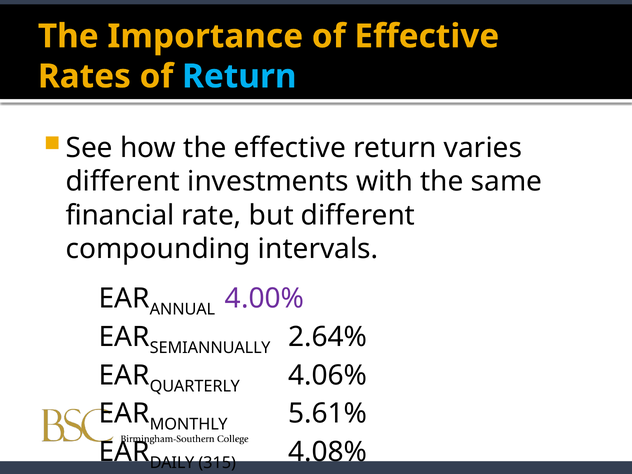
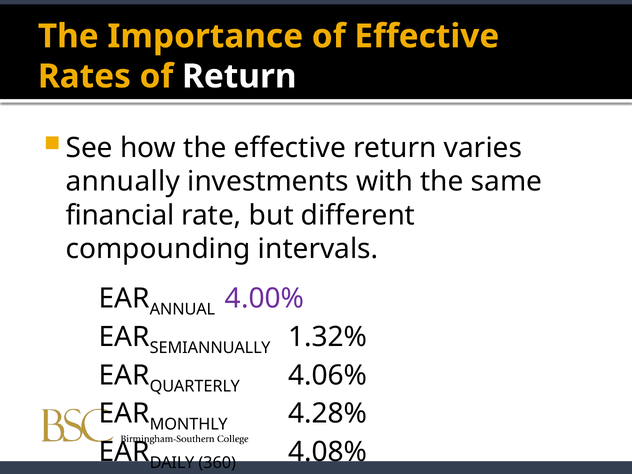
Return at (239, 76) colour: light blue -> white
different at (123, 182): different -> annually
2.64%: 2.64% -> 1.32%
5.61%: 5.61% -> 4.28%
315: 315 -> 360
